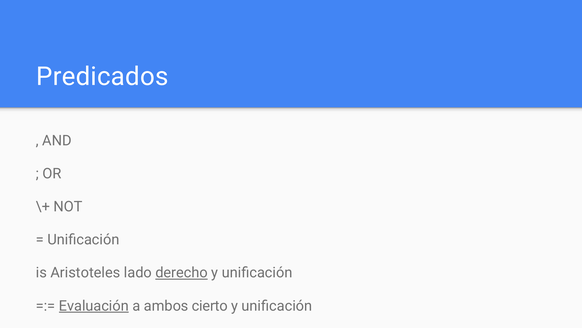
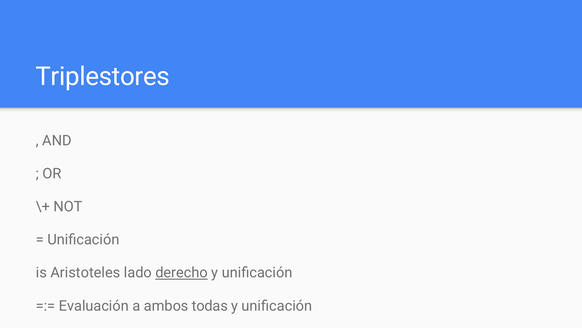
Predicados: Predicados -> Triplestores
Evaluación underline: present -> none
cierto: cierto -> todas
